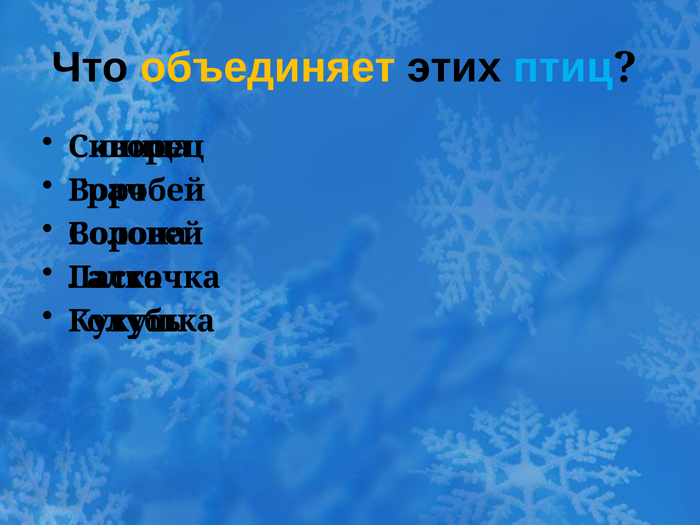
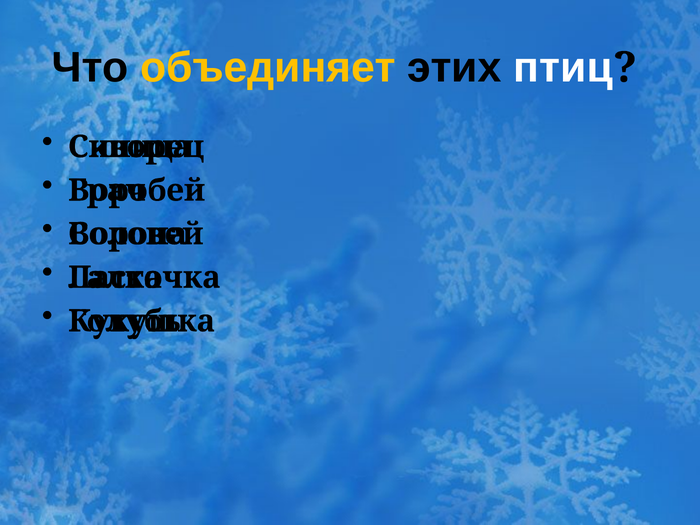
птиц colour: light blue -> white
